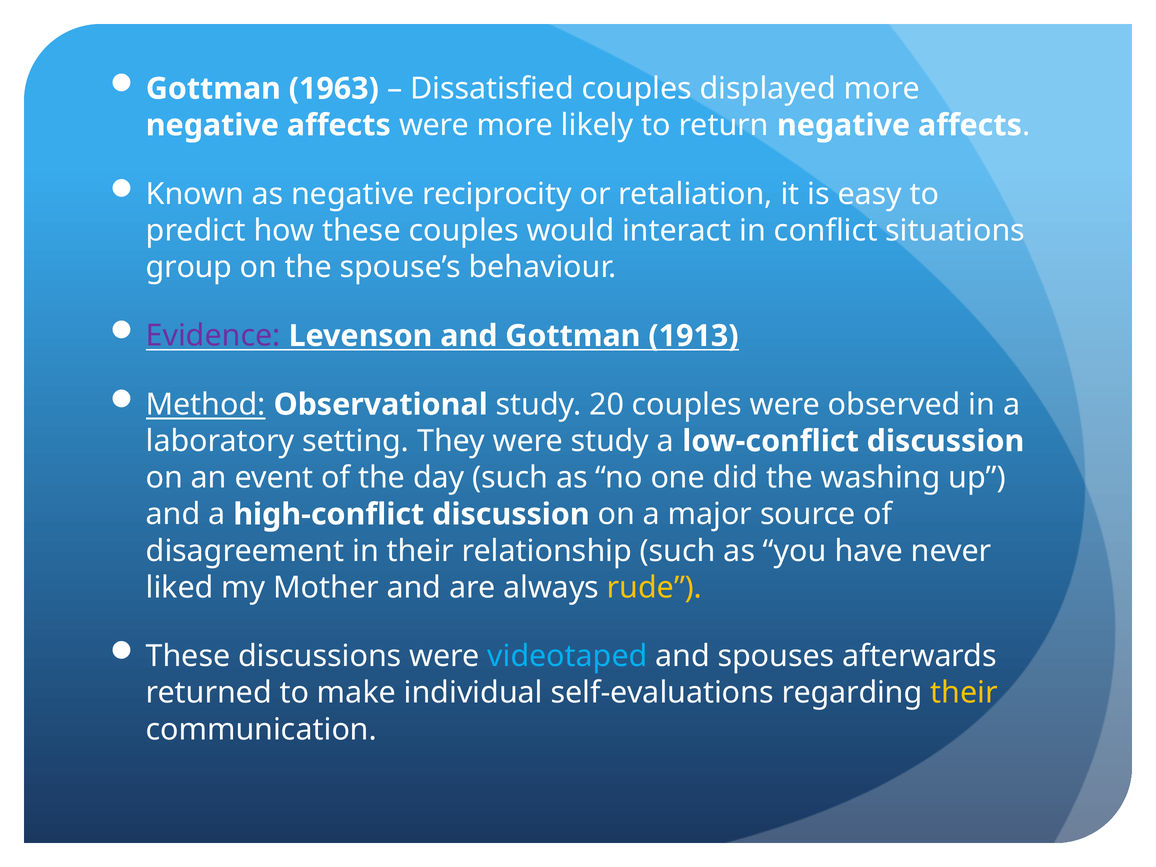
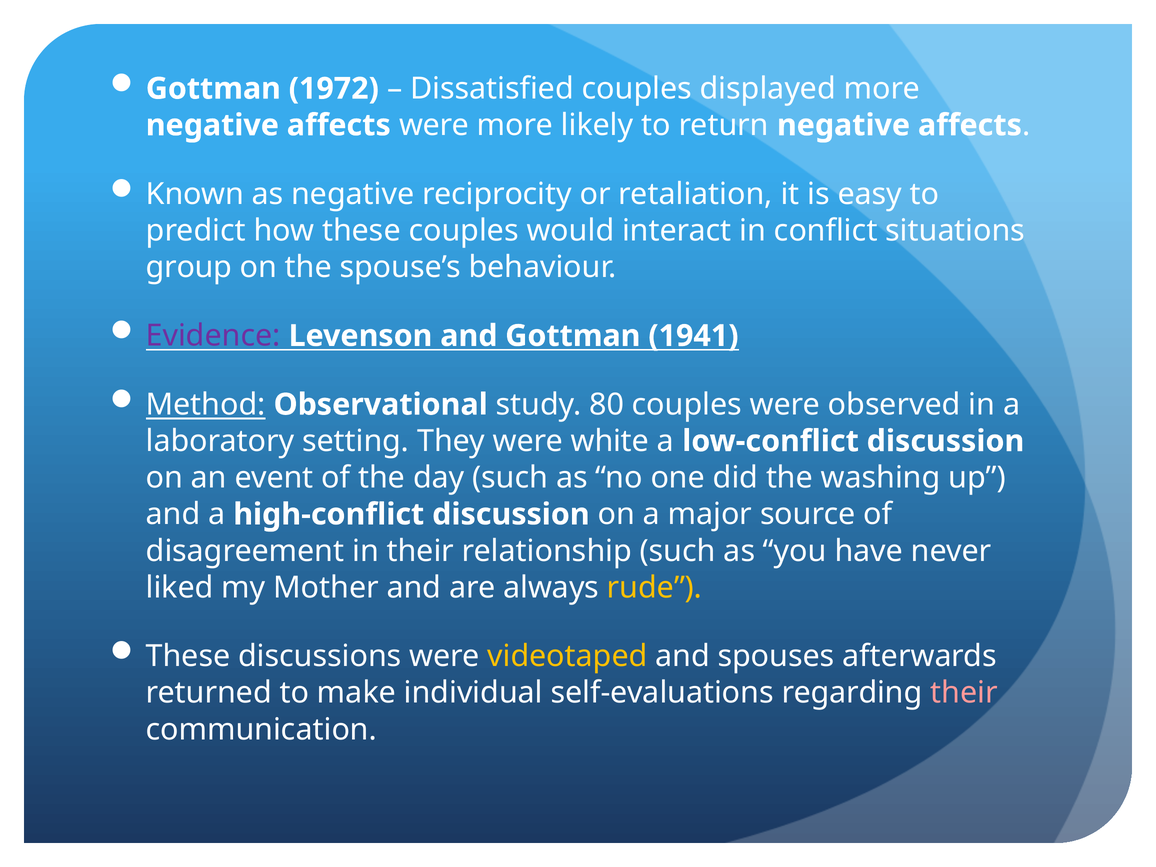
1963: 1963 -> 1972
1913: 1913 -> 1941
20: 20 -> 80
were study: study -> white
videotaped colour: light blue -> yellow
their at (964, 693) colour: yellow -> pink
